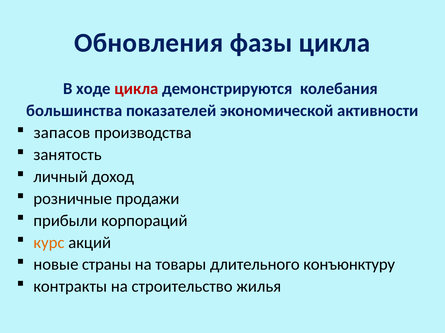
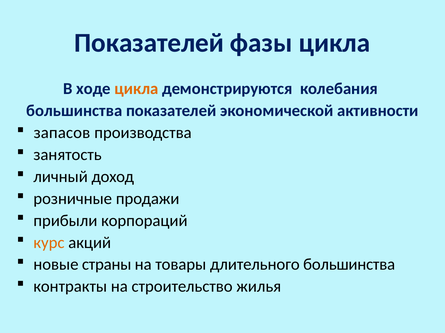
Обновления at (149, 43): Обновления -> Показателей
цикла at (136, 89) colour: red -> orange
длительного конъюнктуру: конъюнктуру -> большинства
